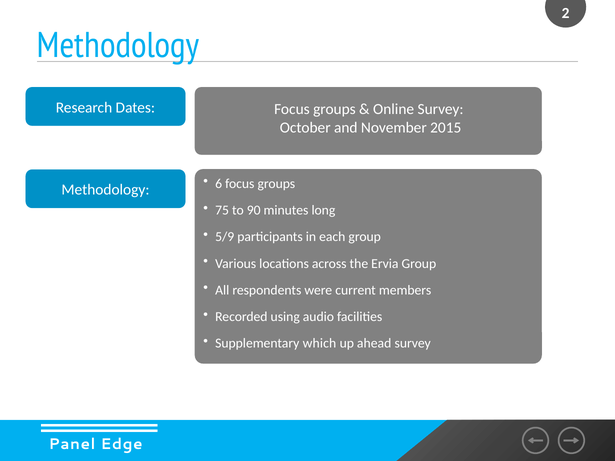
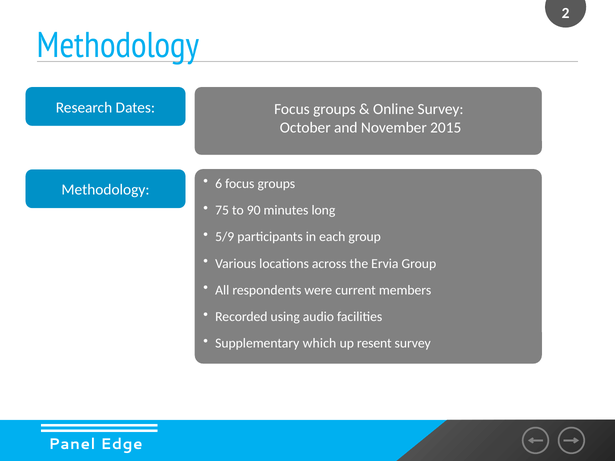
ahead: ahead -> resent
